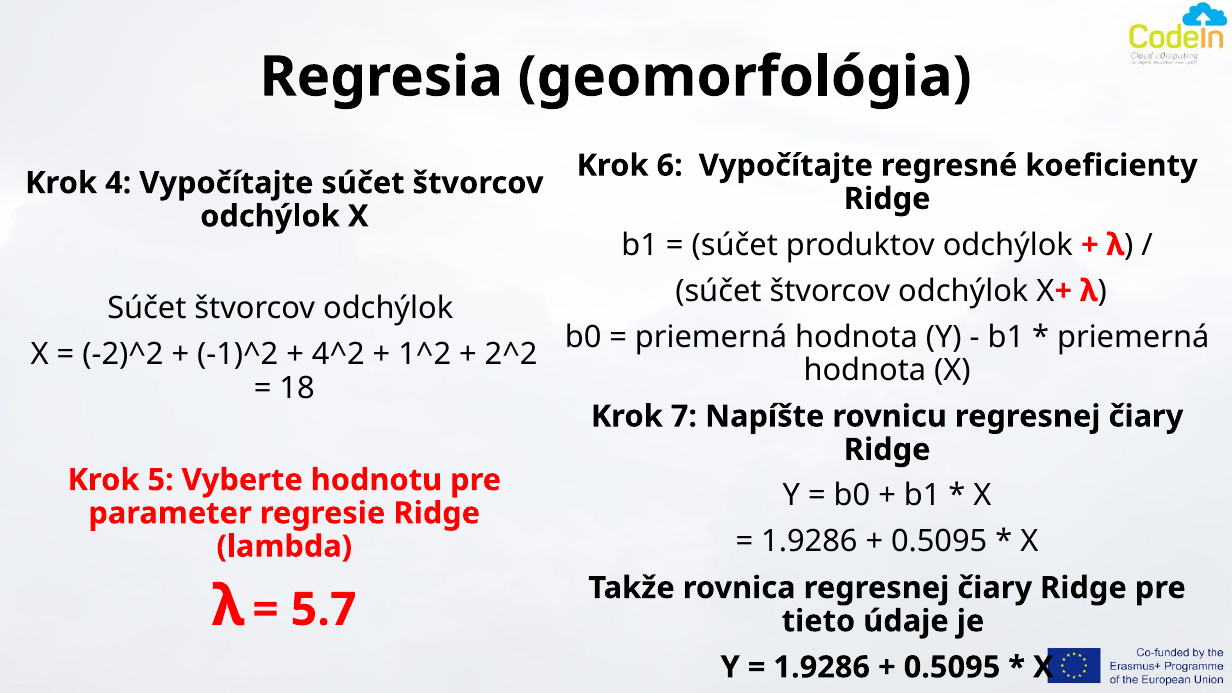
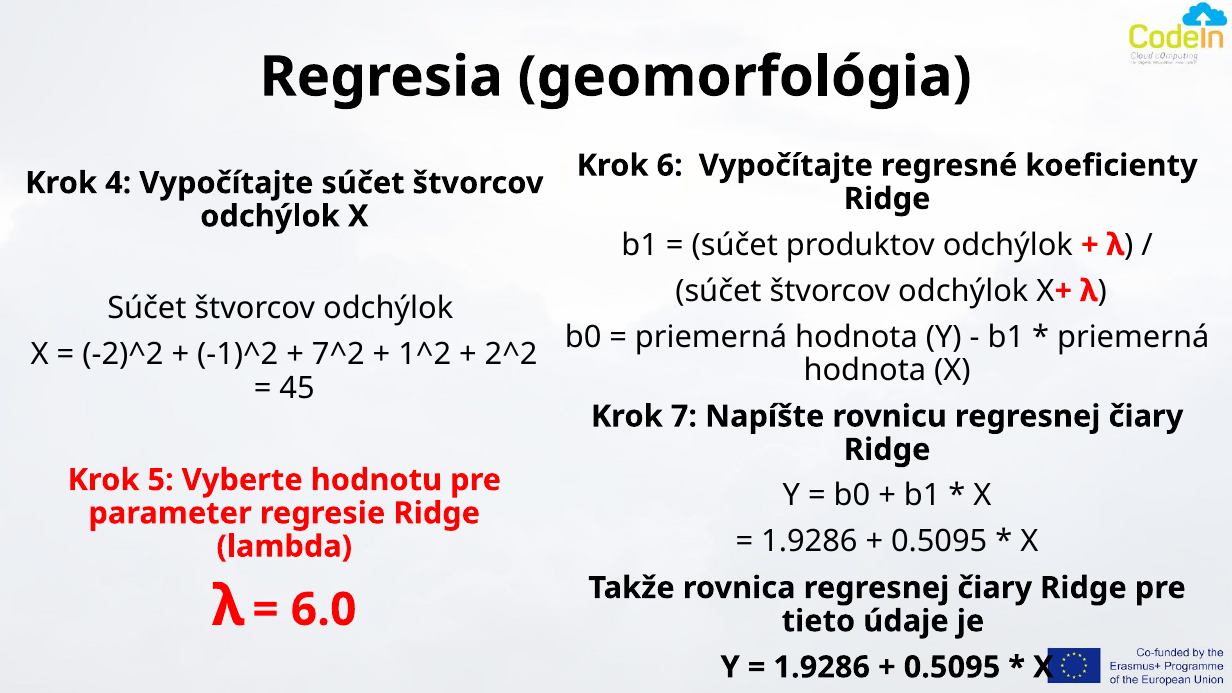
4^2: 4^2 -> 7^2
18: 18 -> 45
5.7: 5.7 -> 6.0
